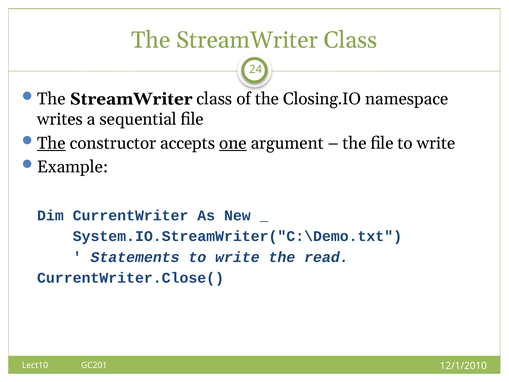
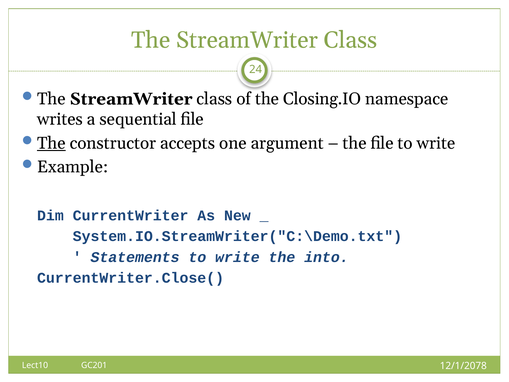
one underline: present -> none
read: read -> into
12/1/2010: 12/1/2010 -> 12/1/2078
